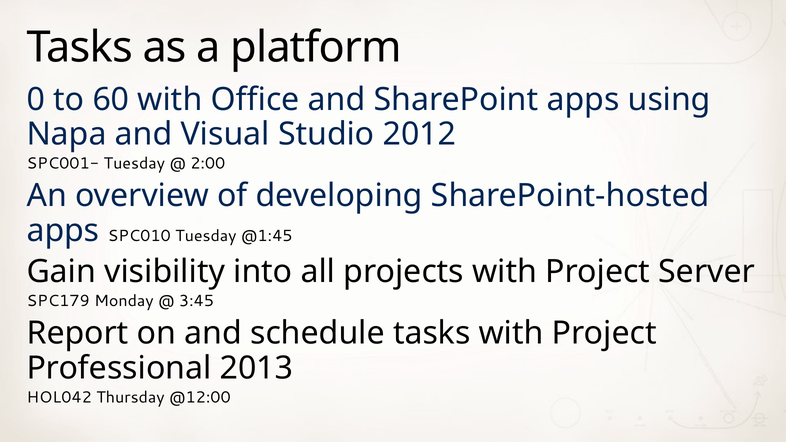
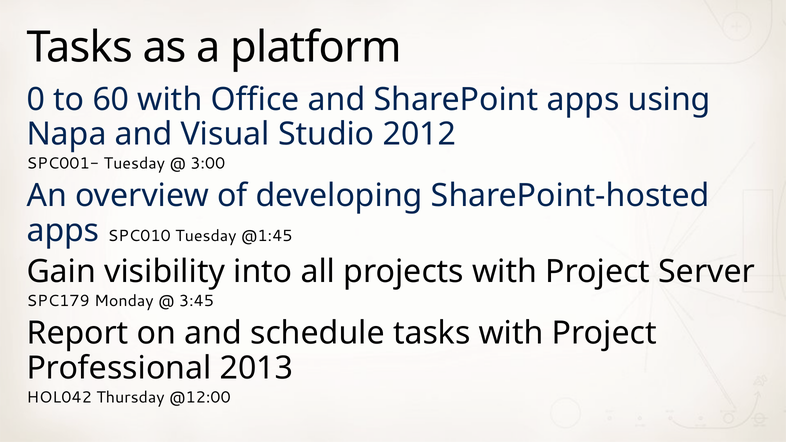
2:00: 2:00 -> 3:00
